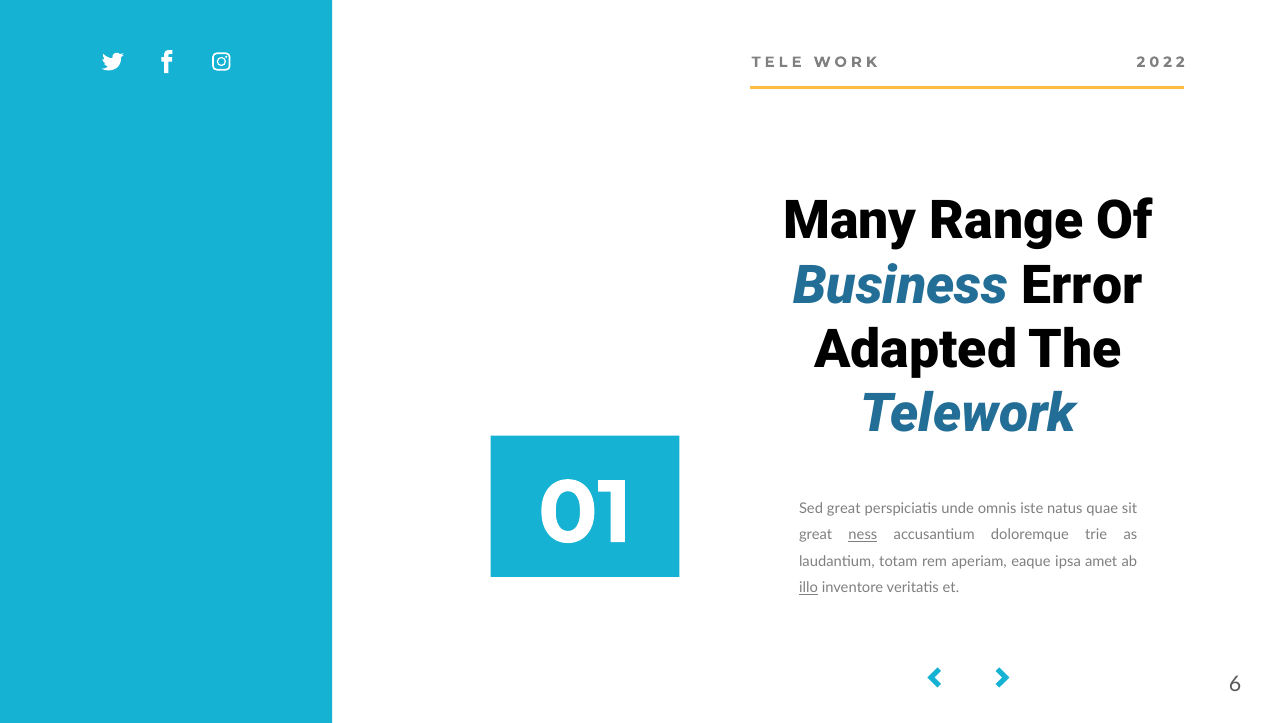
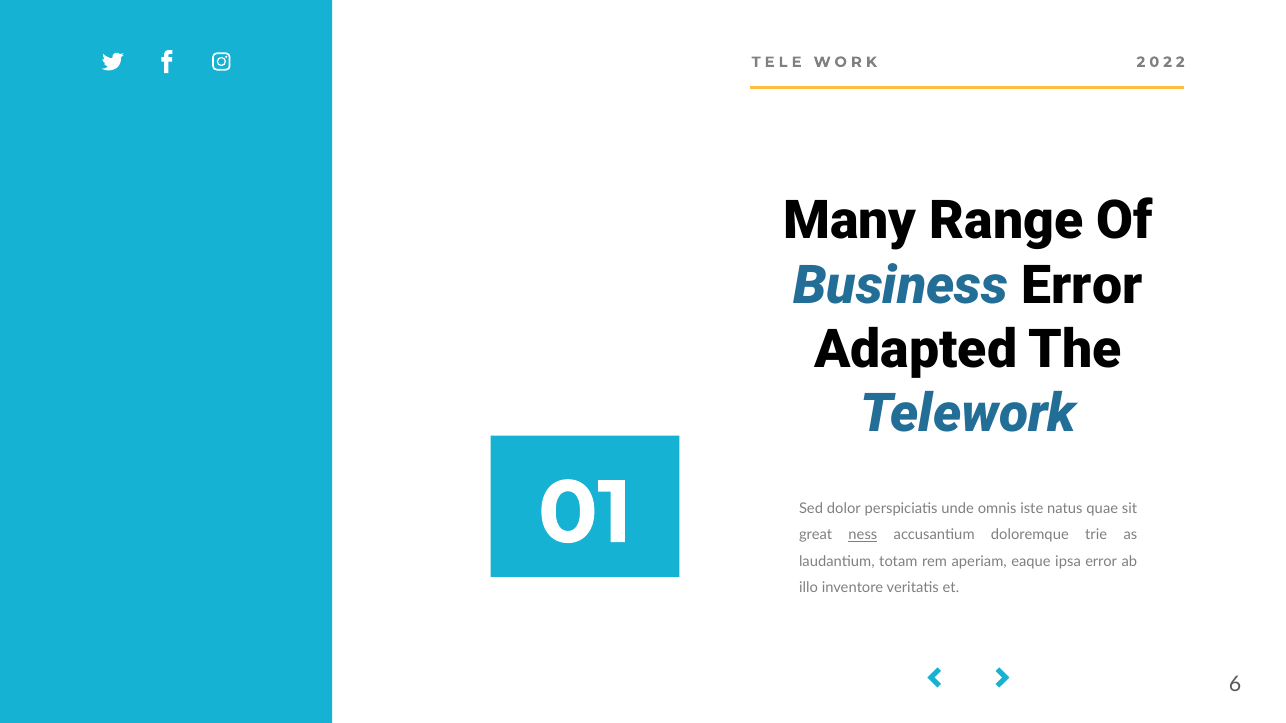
Sed great: great -> dolor
ipsa amet: amet -> error
illo underline: present -> none
